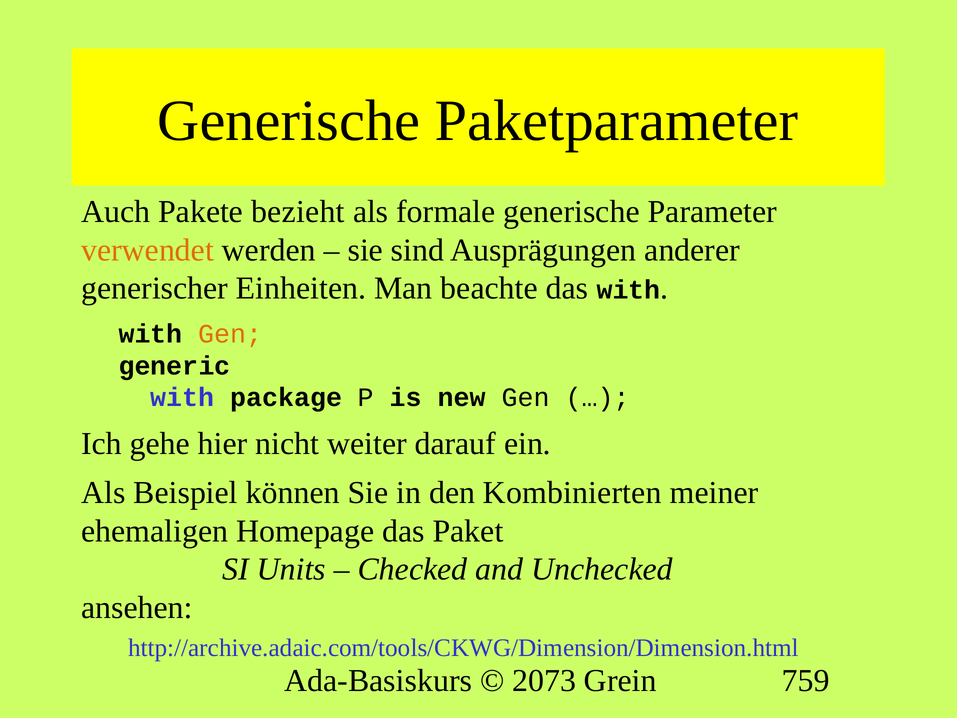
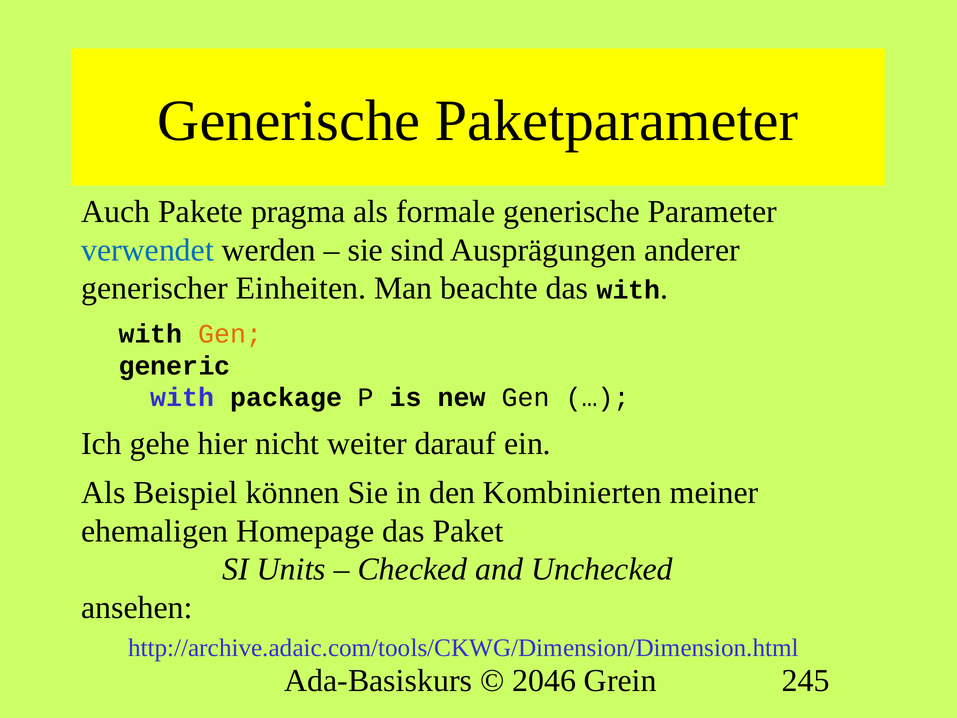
bezieht: bezieht -> pragma
verwendet colour: orange -> blue
2073: 2073 -> 2046
759: 759 -> 245
